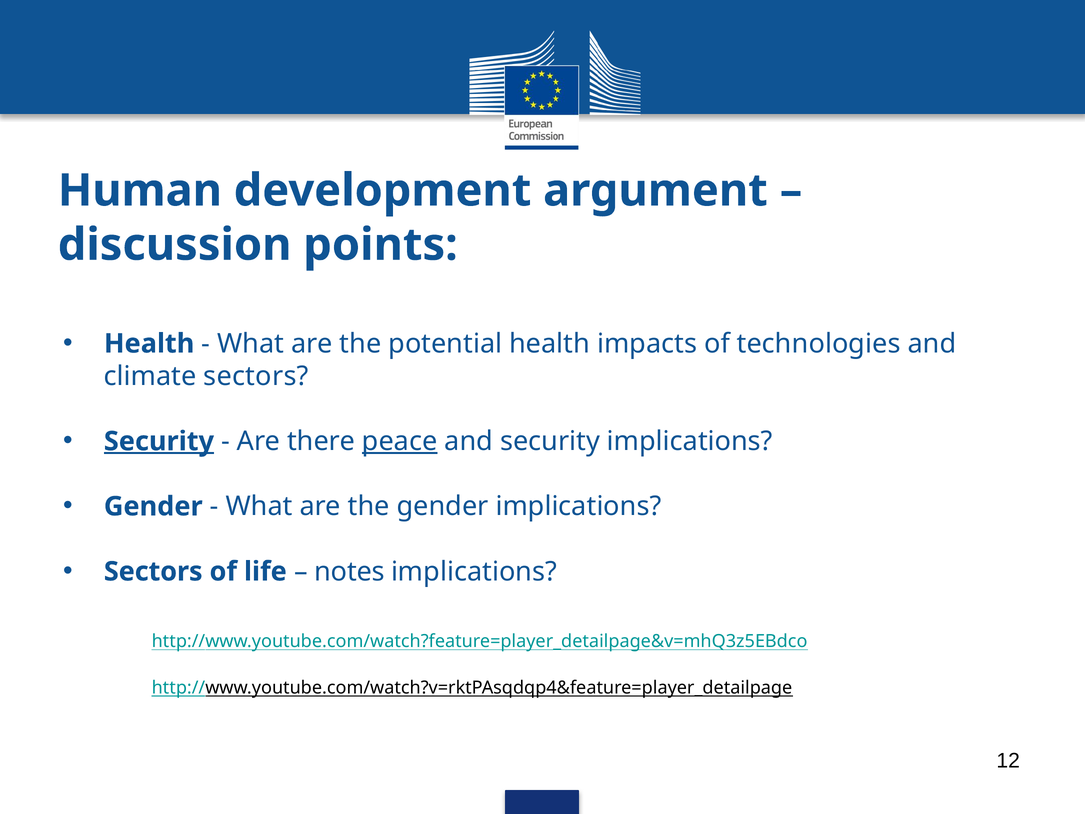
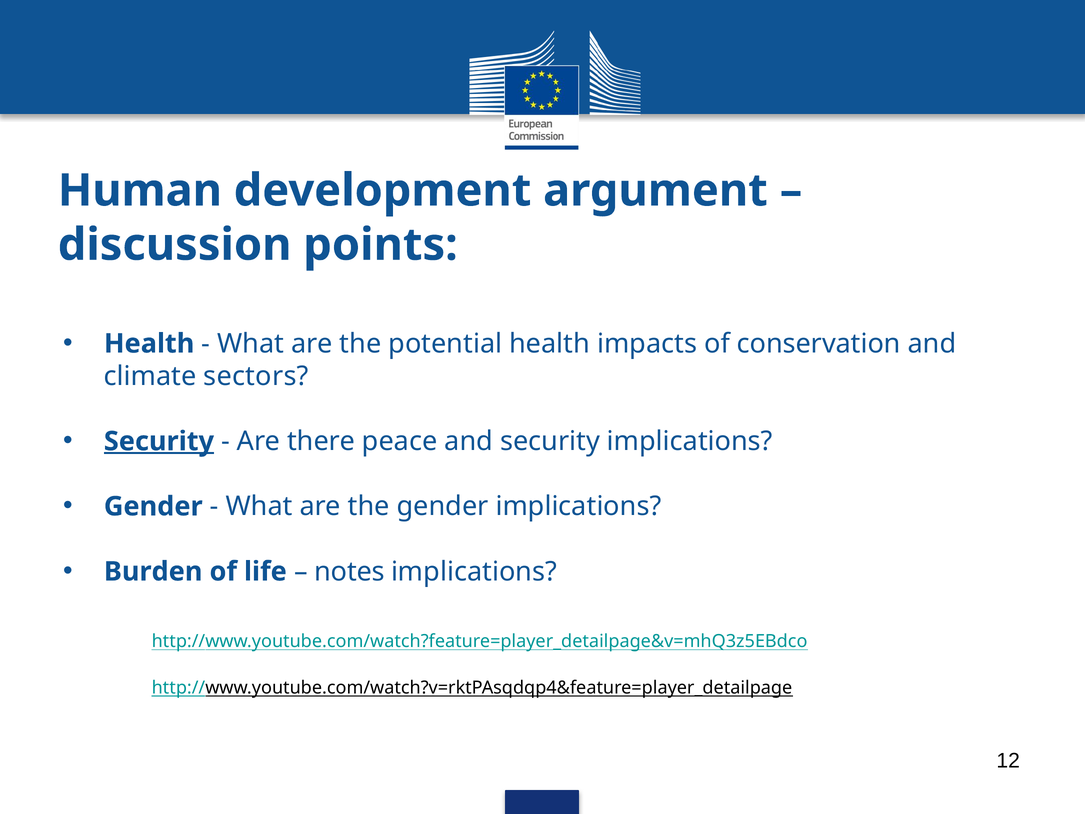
technologies: technologies -> conservation
peace underline: present -> none
Sectors at (153, 571): Sectors -> Burden
